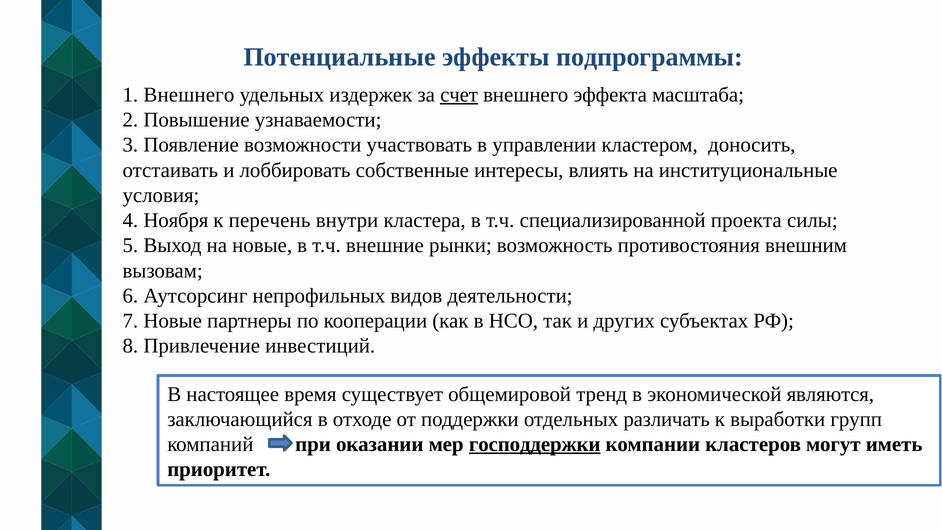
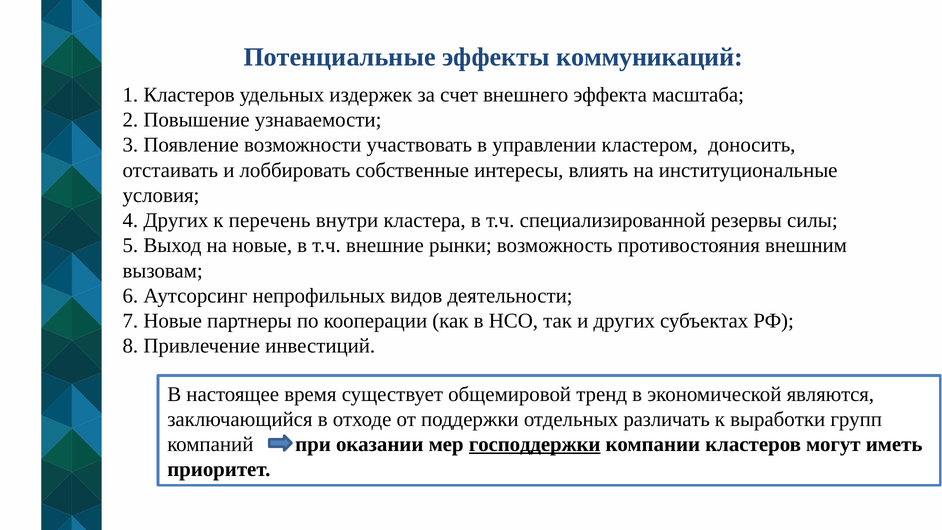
подпрограммы: подпрограммы -> коммуникаций
1 Внешнего: Внешнего -> Кластеров
счет underline: present -> none
4 Ноября: Ноября -> Других
проекта: проекта -> резервы
